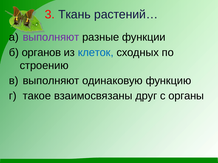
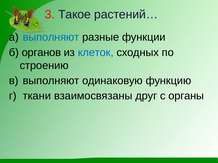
Ткань: Ткань -> Такое
выполняют at (51, 37) colour: purple -> blue
такое: такое -> ткани
